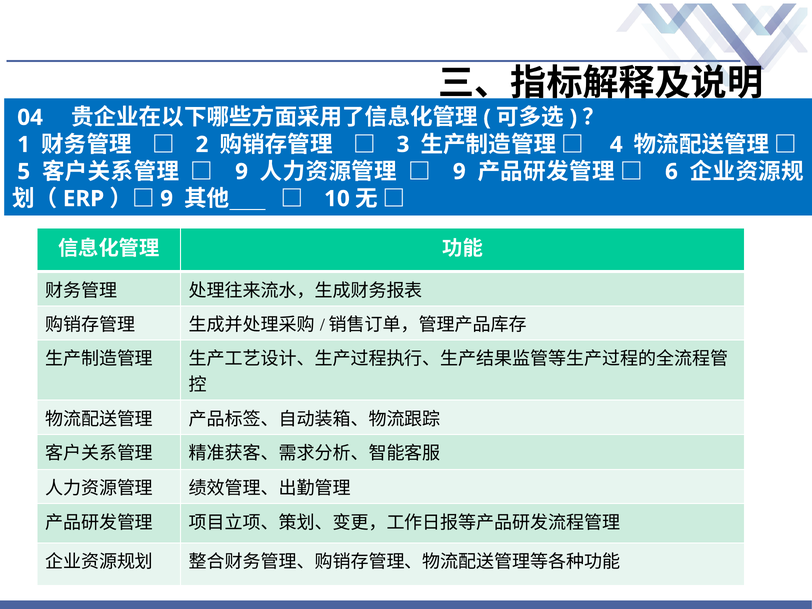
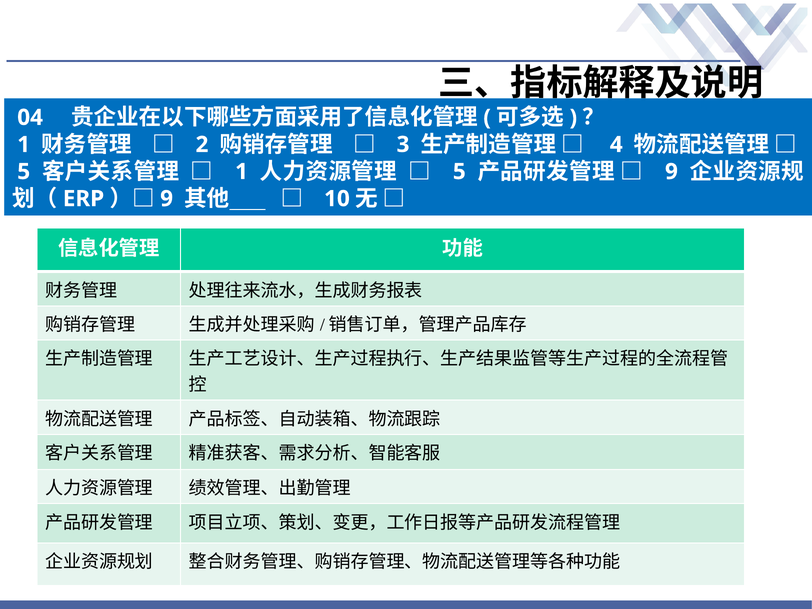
9 at (242, 172): 9 -> 1
9 at (459, 172): 9 -> 5
6 at (671, 172): 6 -> 9
